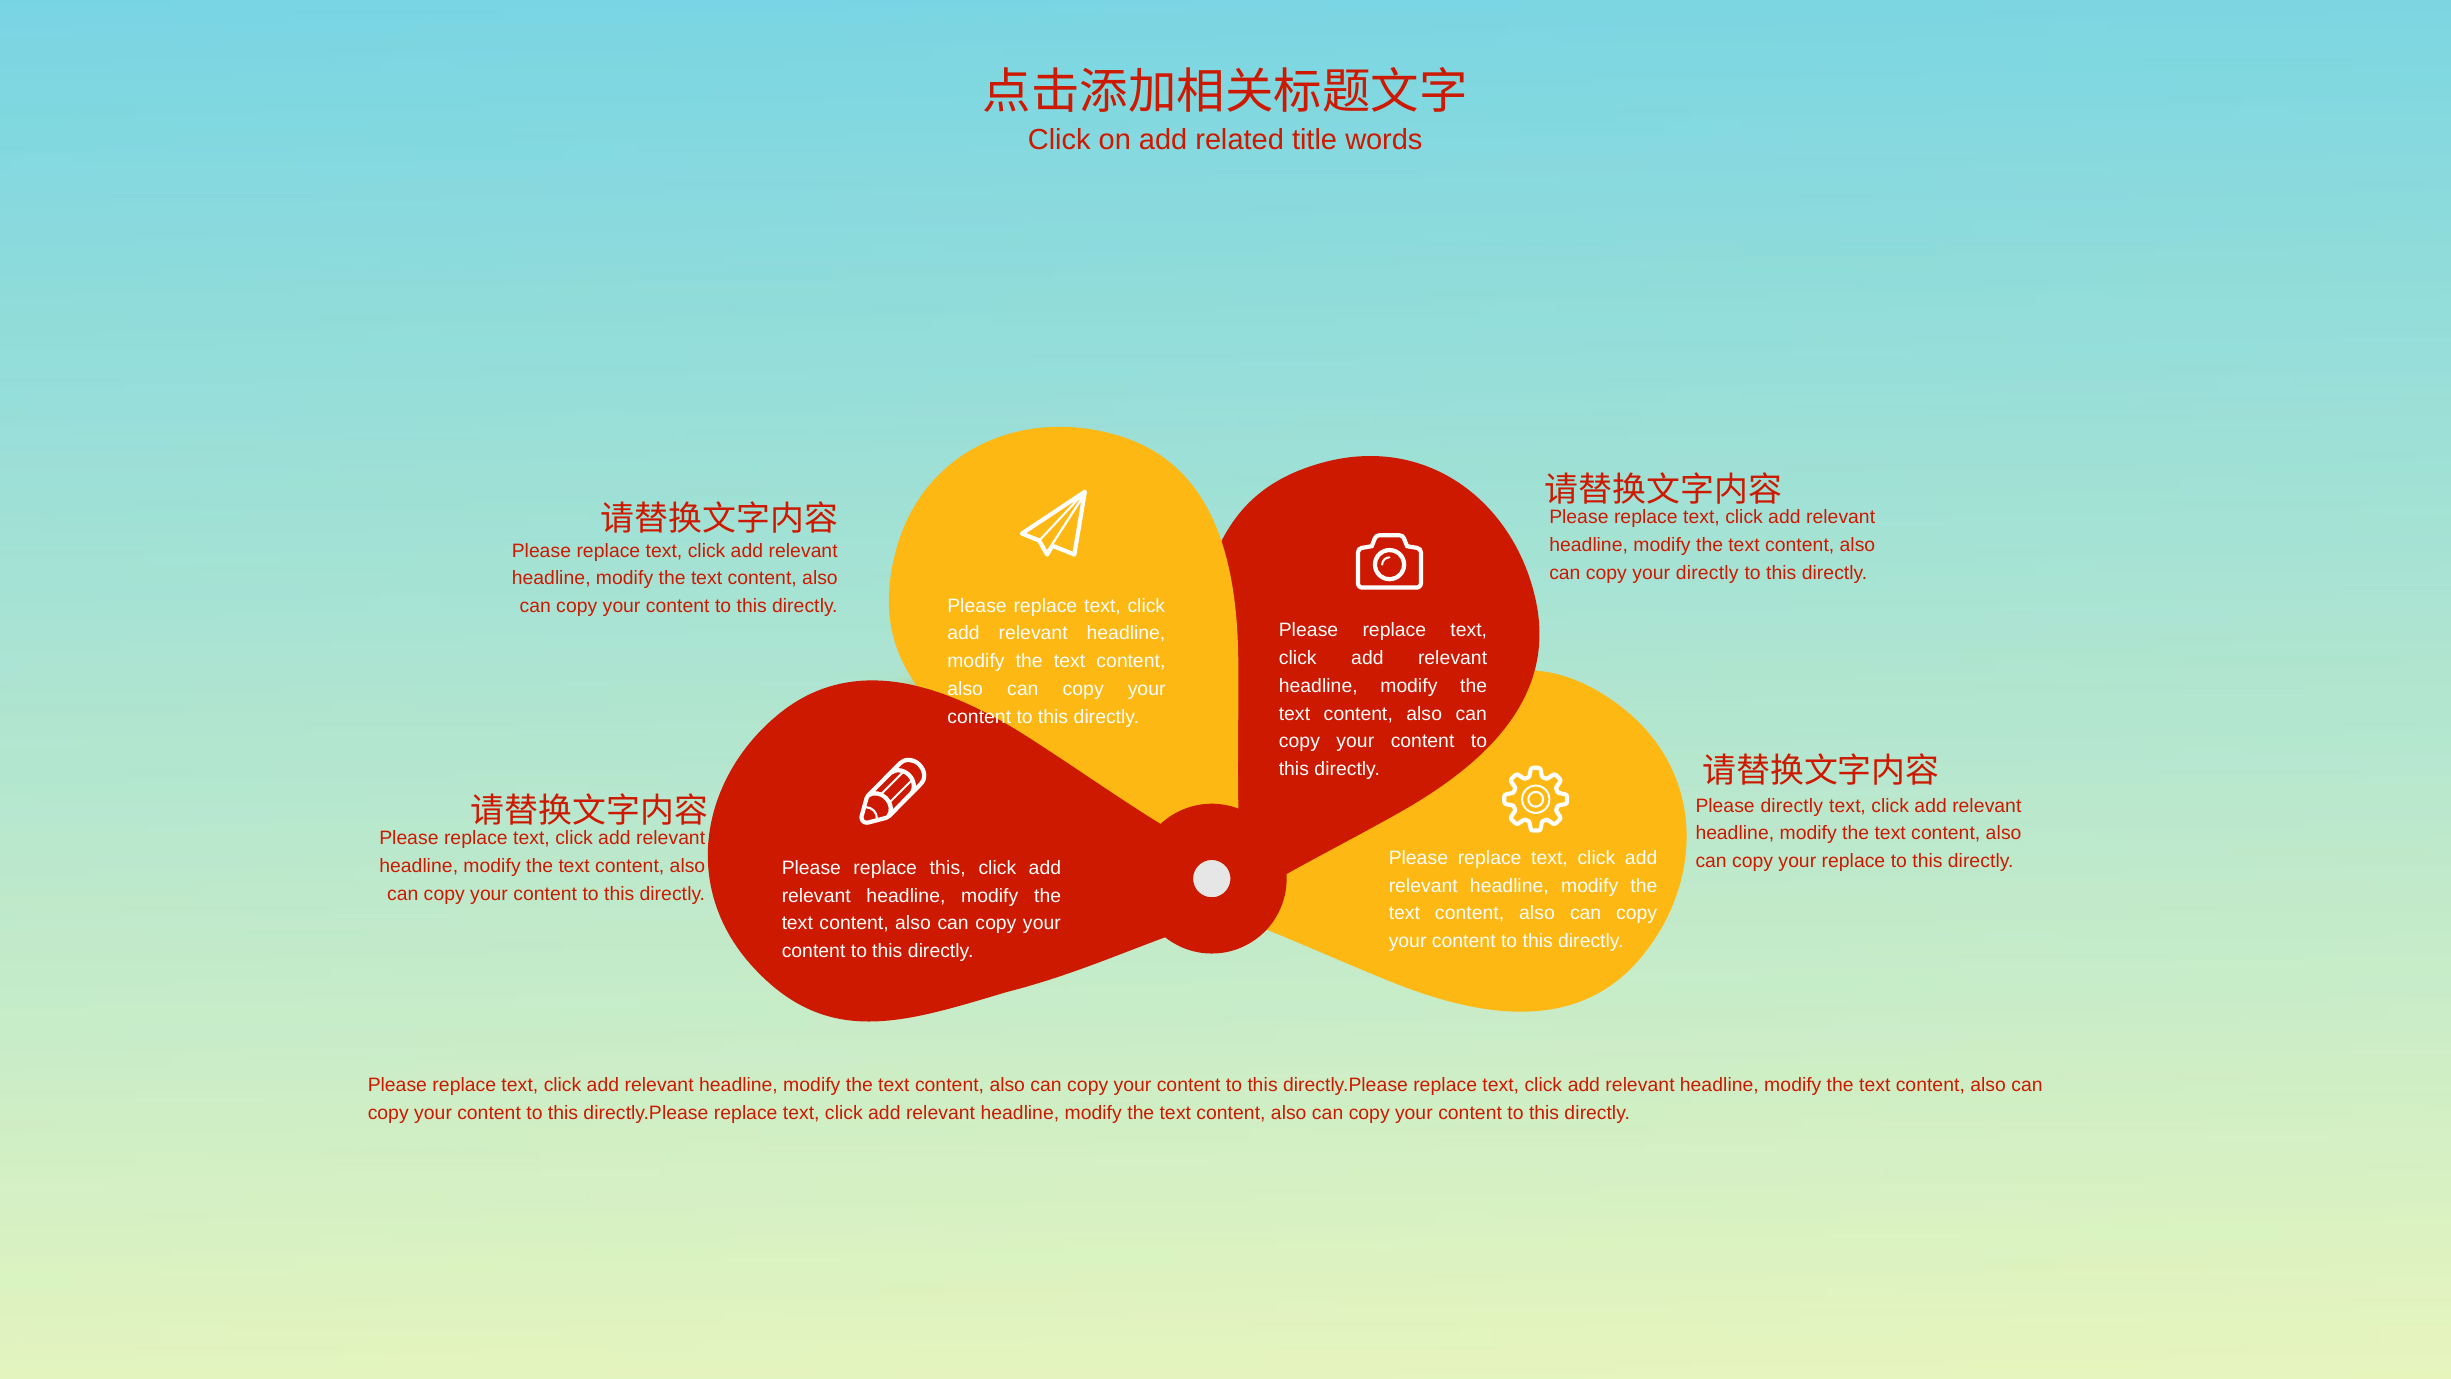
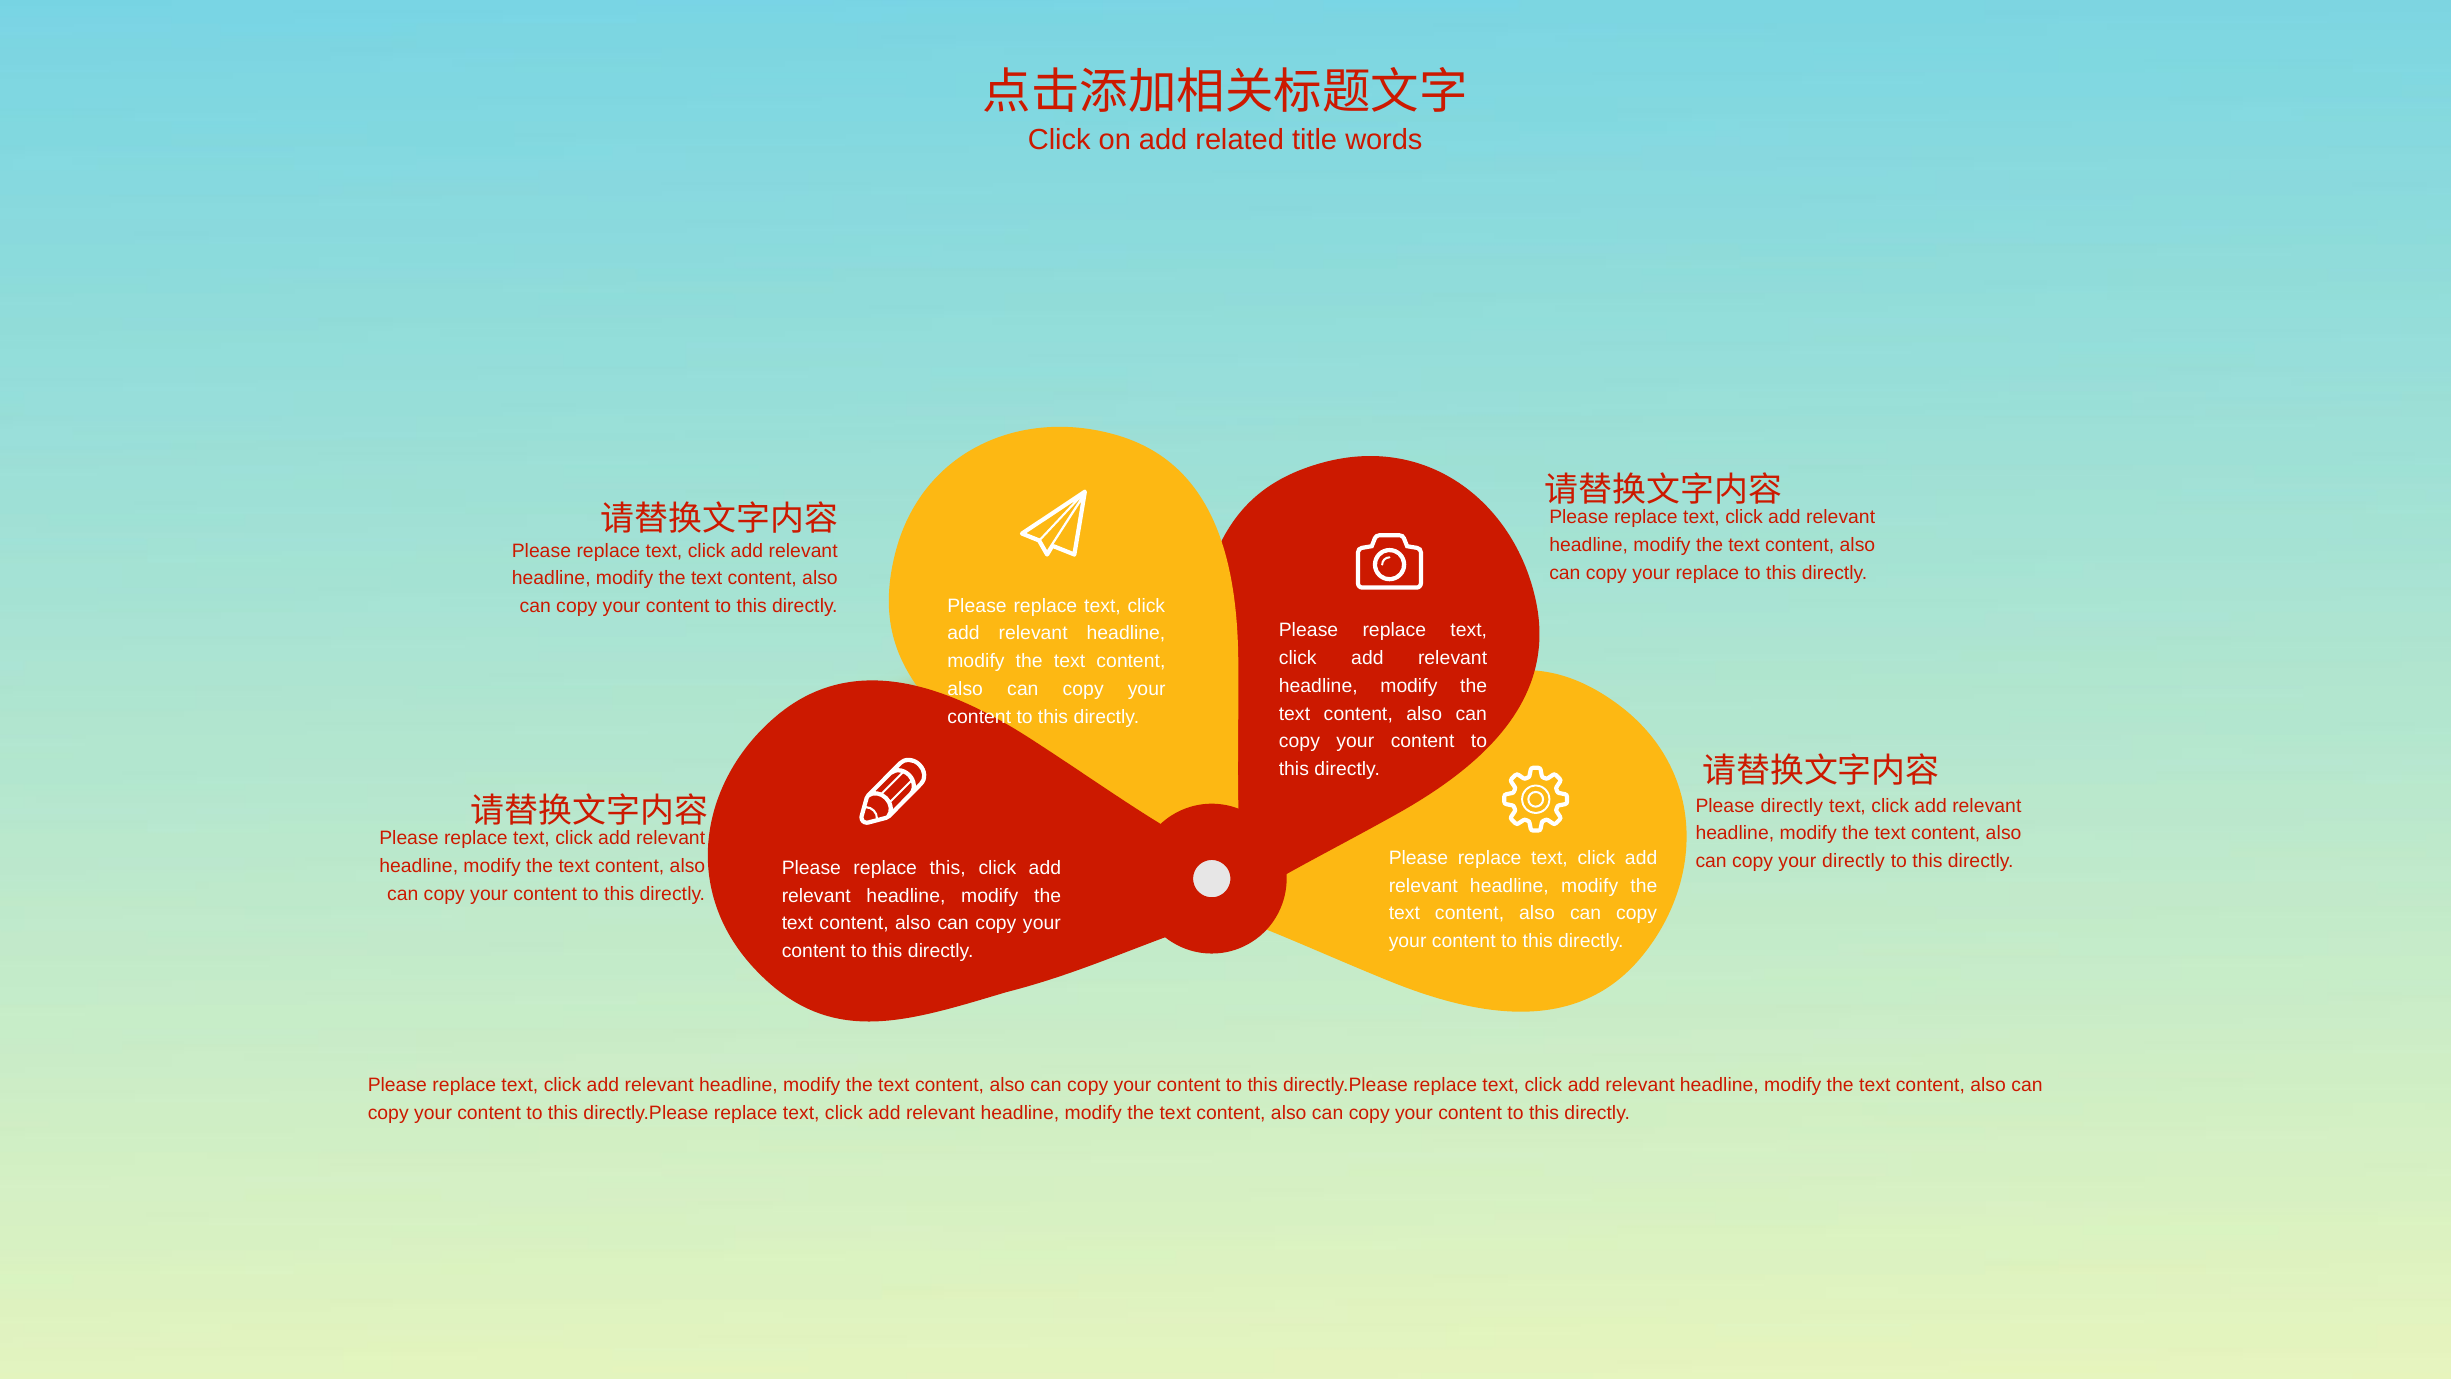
your directly: directly -> replace
your replace: replace -> directly
